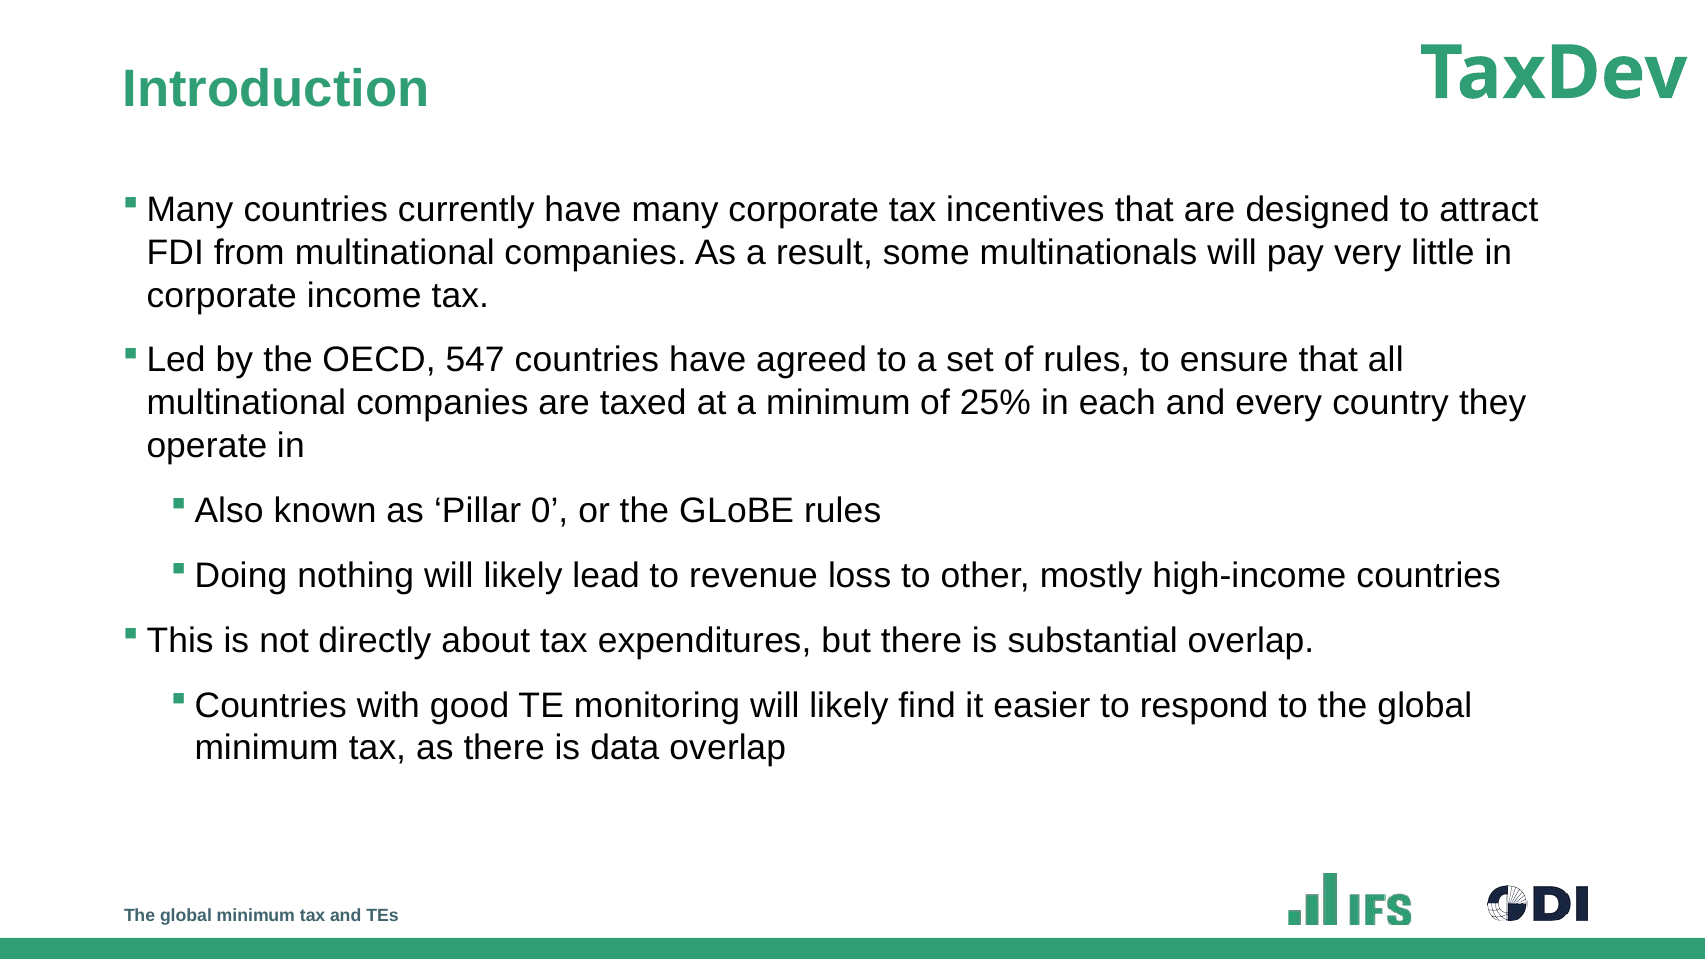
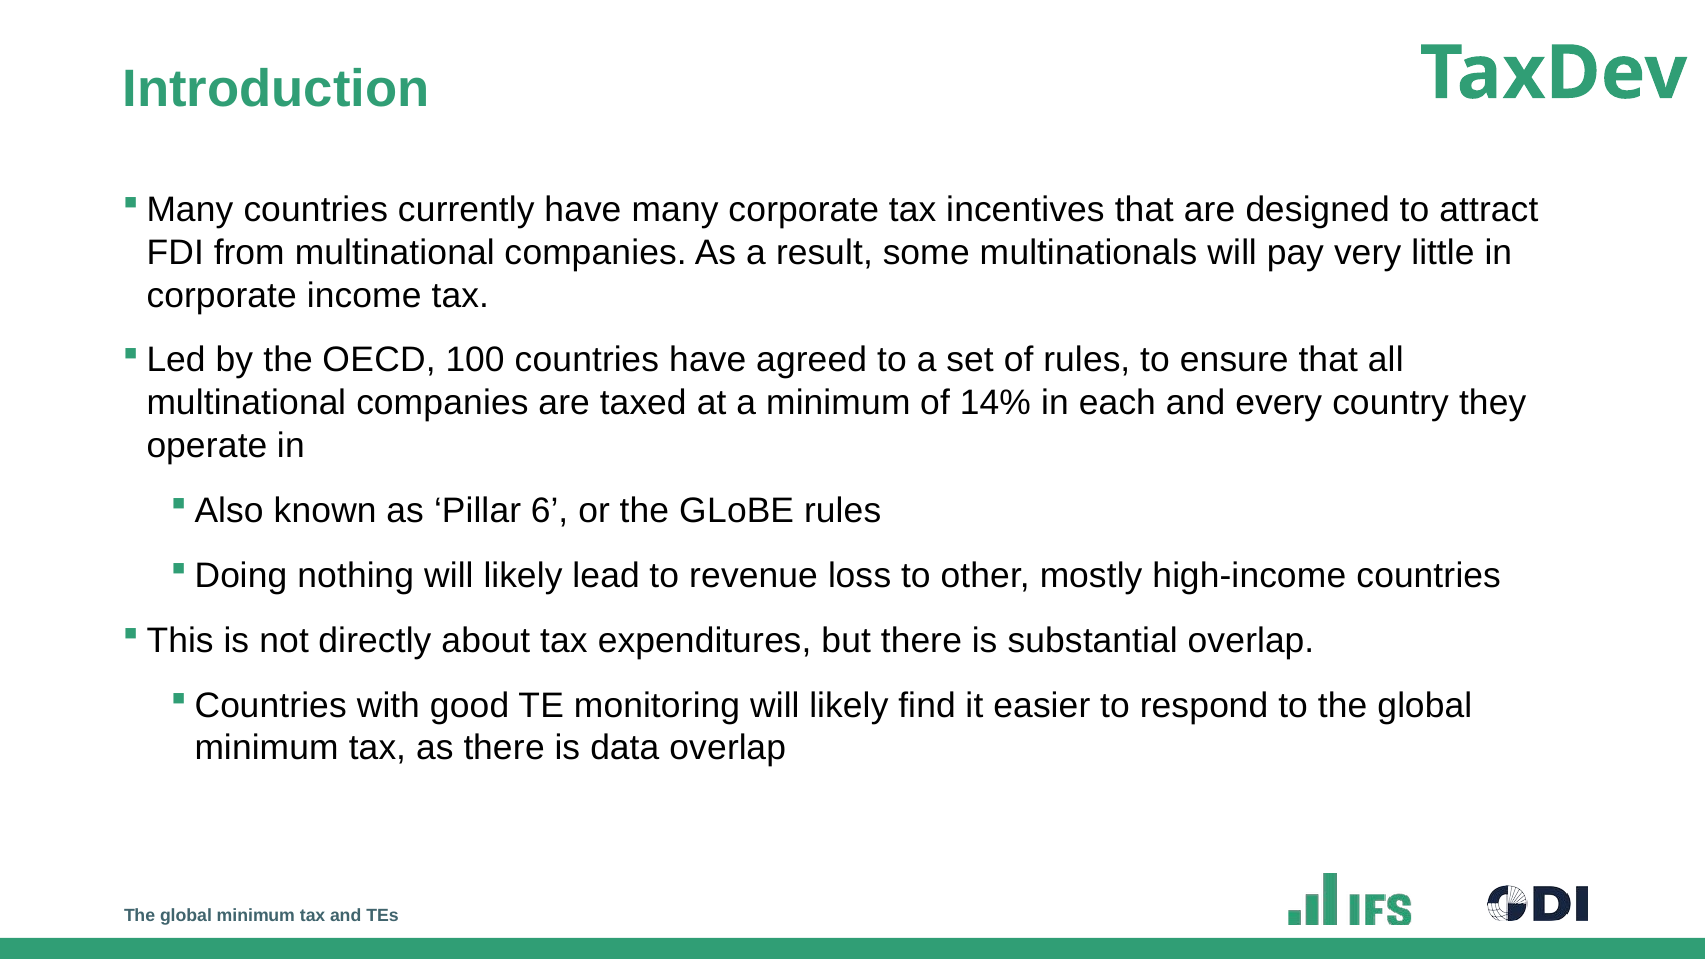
547: 547 -> 100
25%: 25% -> 14%
0: 0 -> 6
